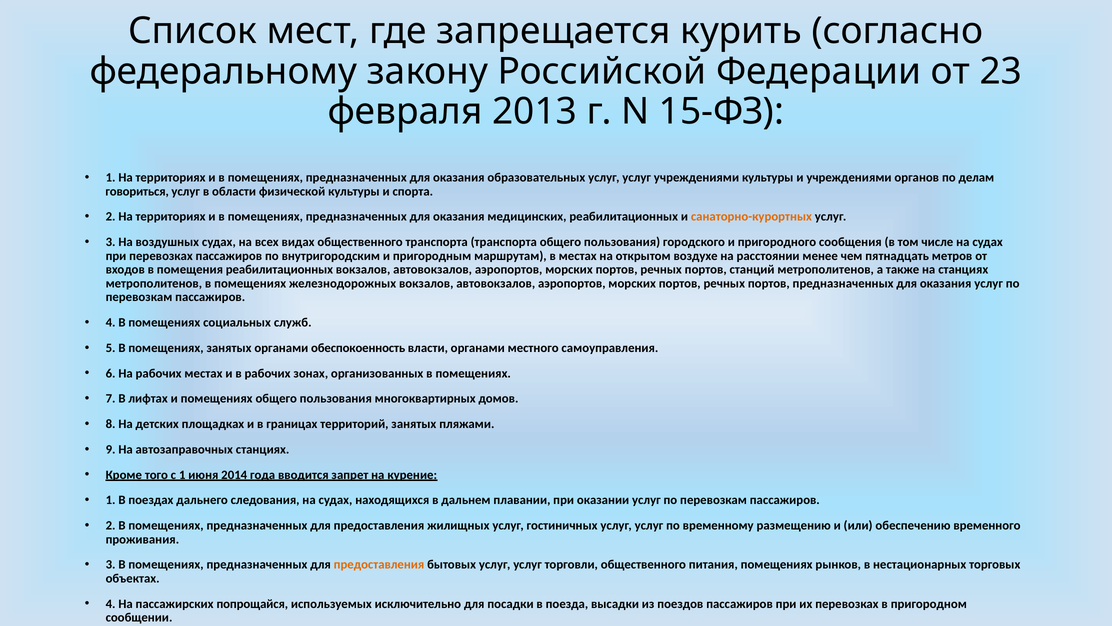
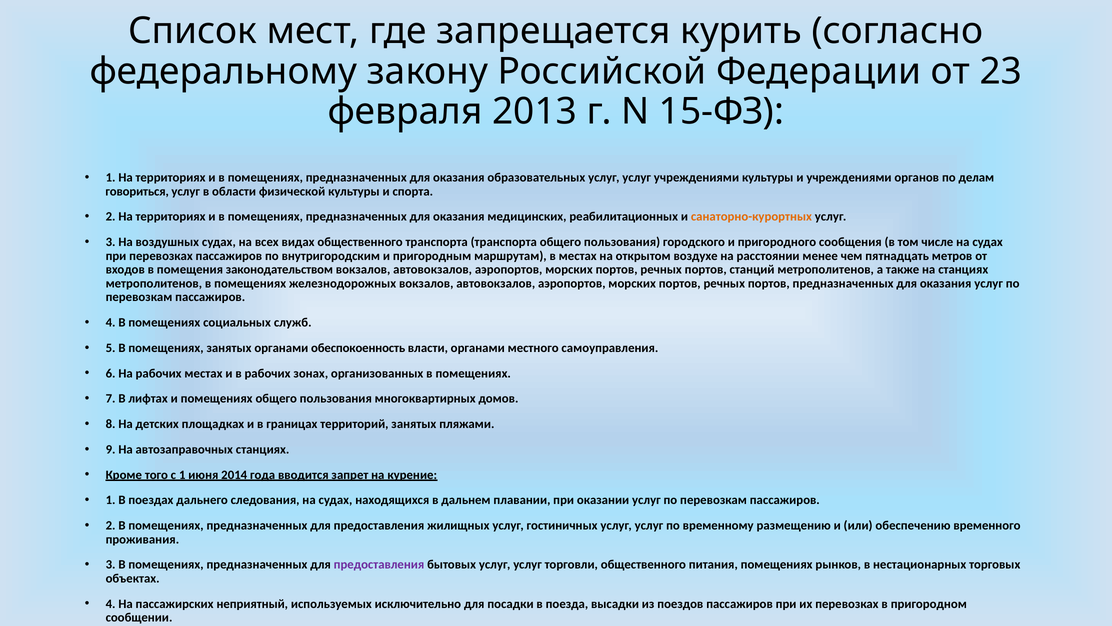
помещения реабилитационных: реабилитационных -> законодательством
предоставления at (379, 564) colour: orange -> purple
попрощайся: попрощайся -> неприятный
